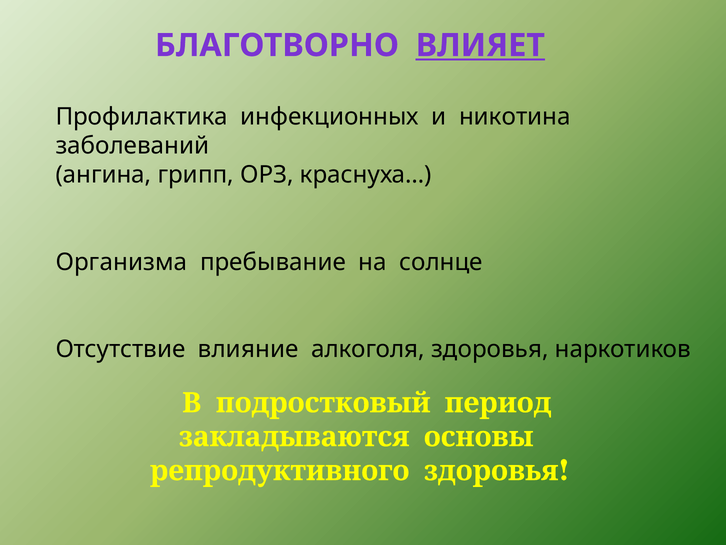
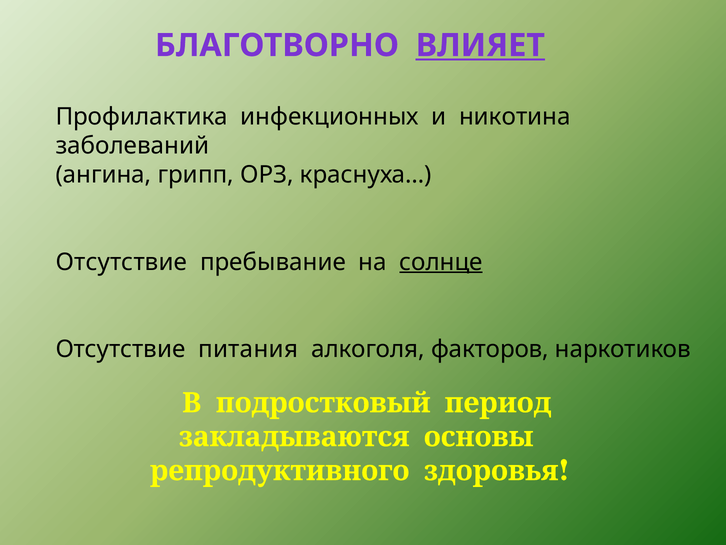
Организма at (121, 262): Организма -> Отсутствие
солнце underline: none -> present
влияние: влияние -> питания
алкоголя здоровья: здоровья -> факторов
